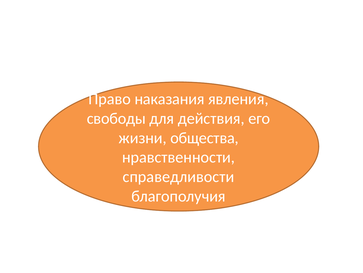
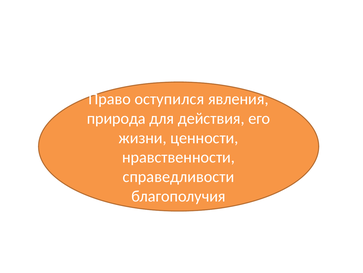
наказания: наказания -> оступился
свободы: свободы -> природа
общества: общества -> ценности
